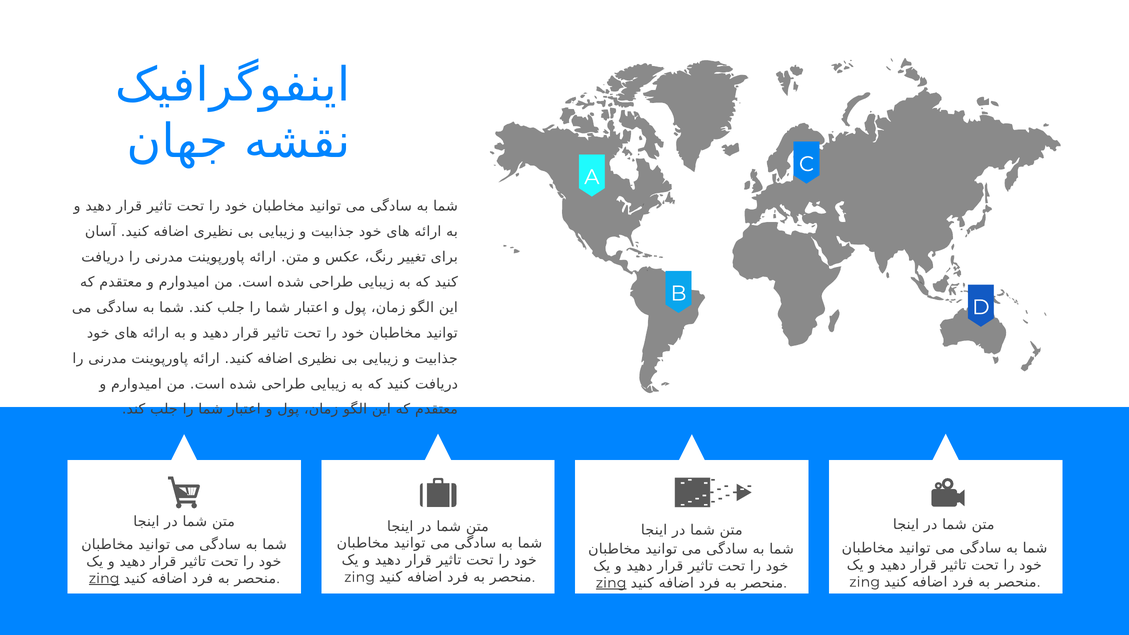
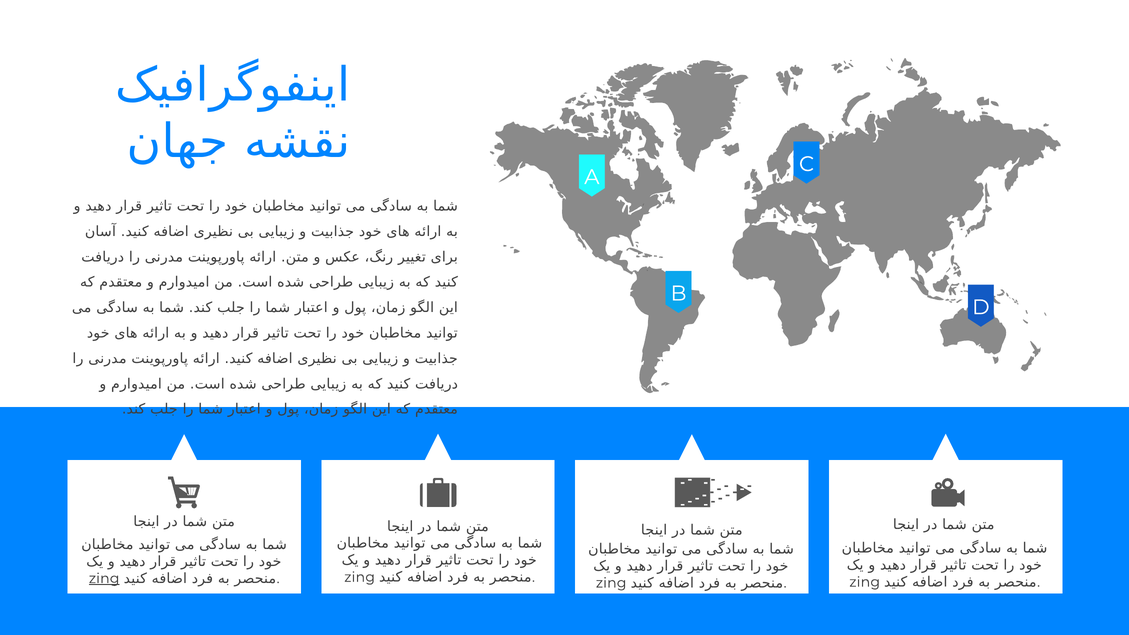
zing at (611, 583) underline: present -> none
